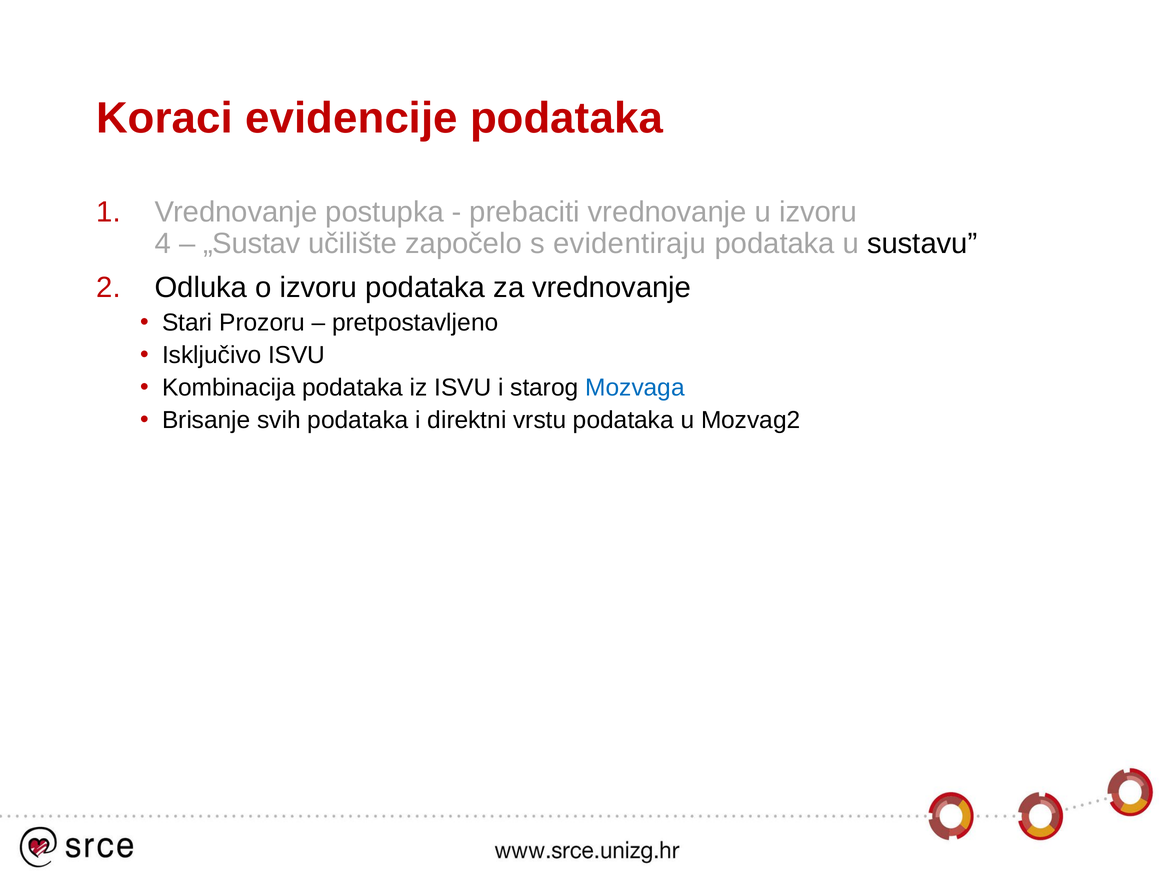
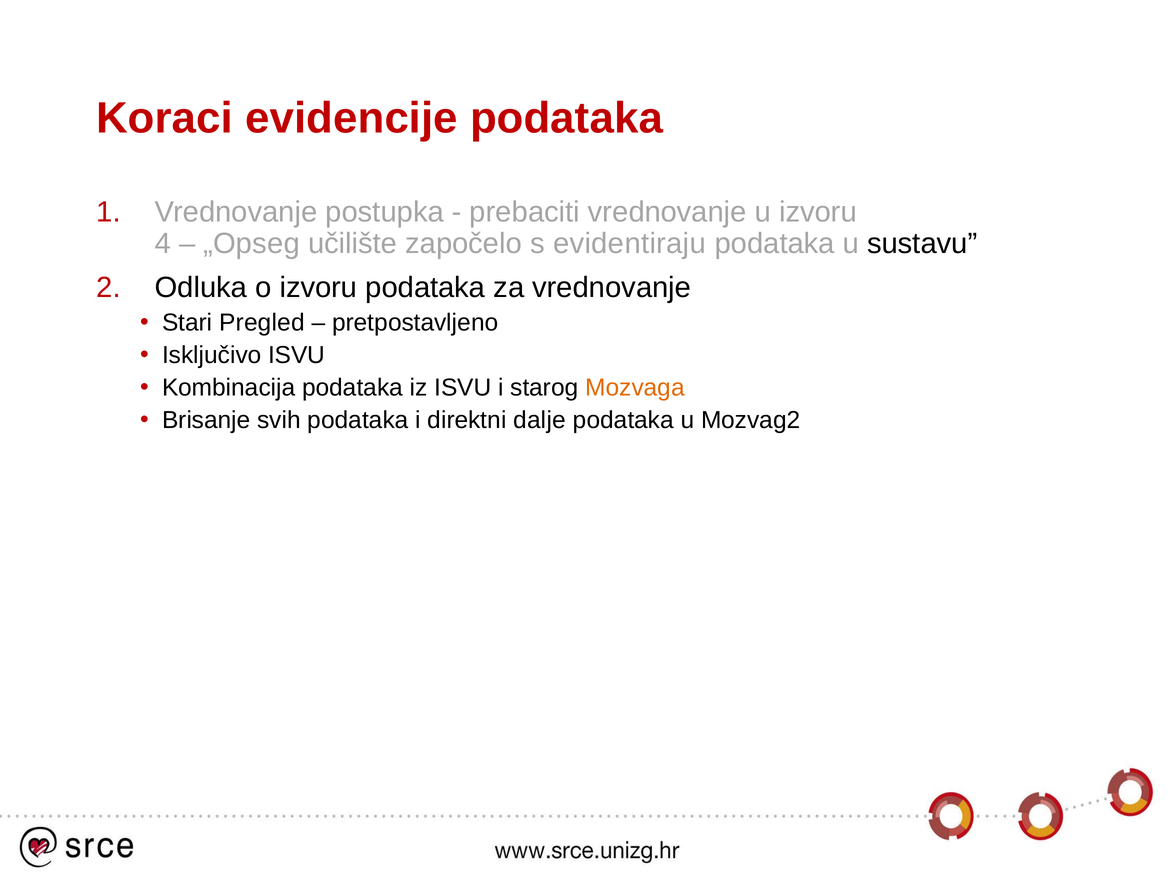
„Sustav: „Sustav -> „Opseg
Prozoru: Prozoru -> Pregled
Mozvaga colour: blue -> orange
vrstu: vrstu -> dalje
